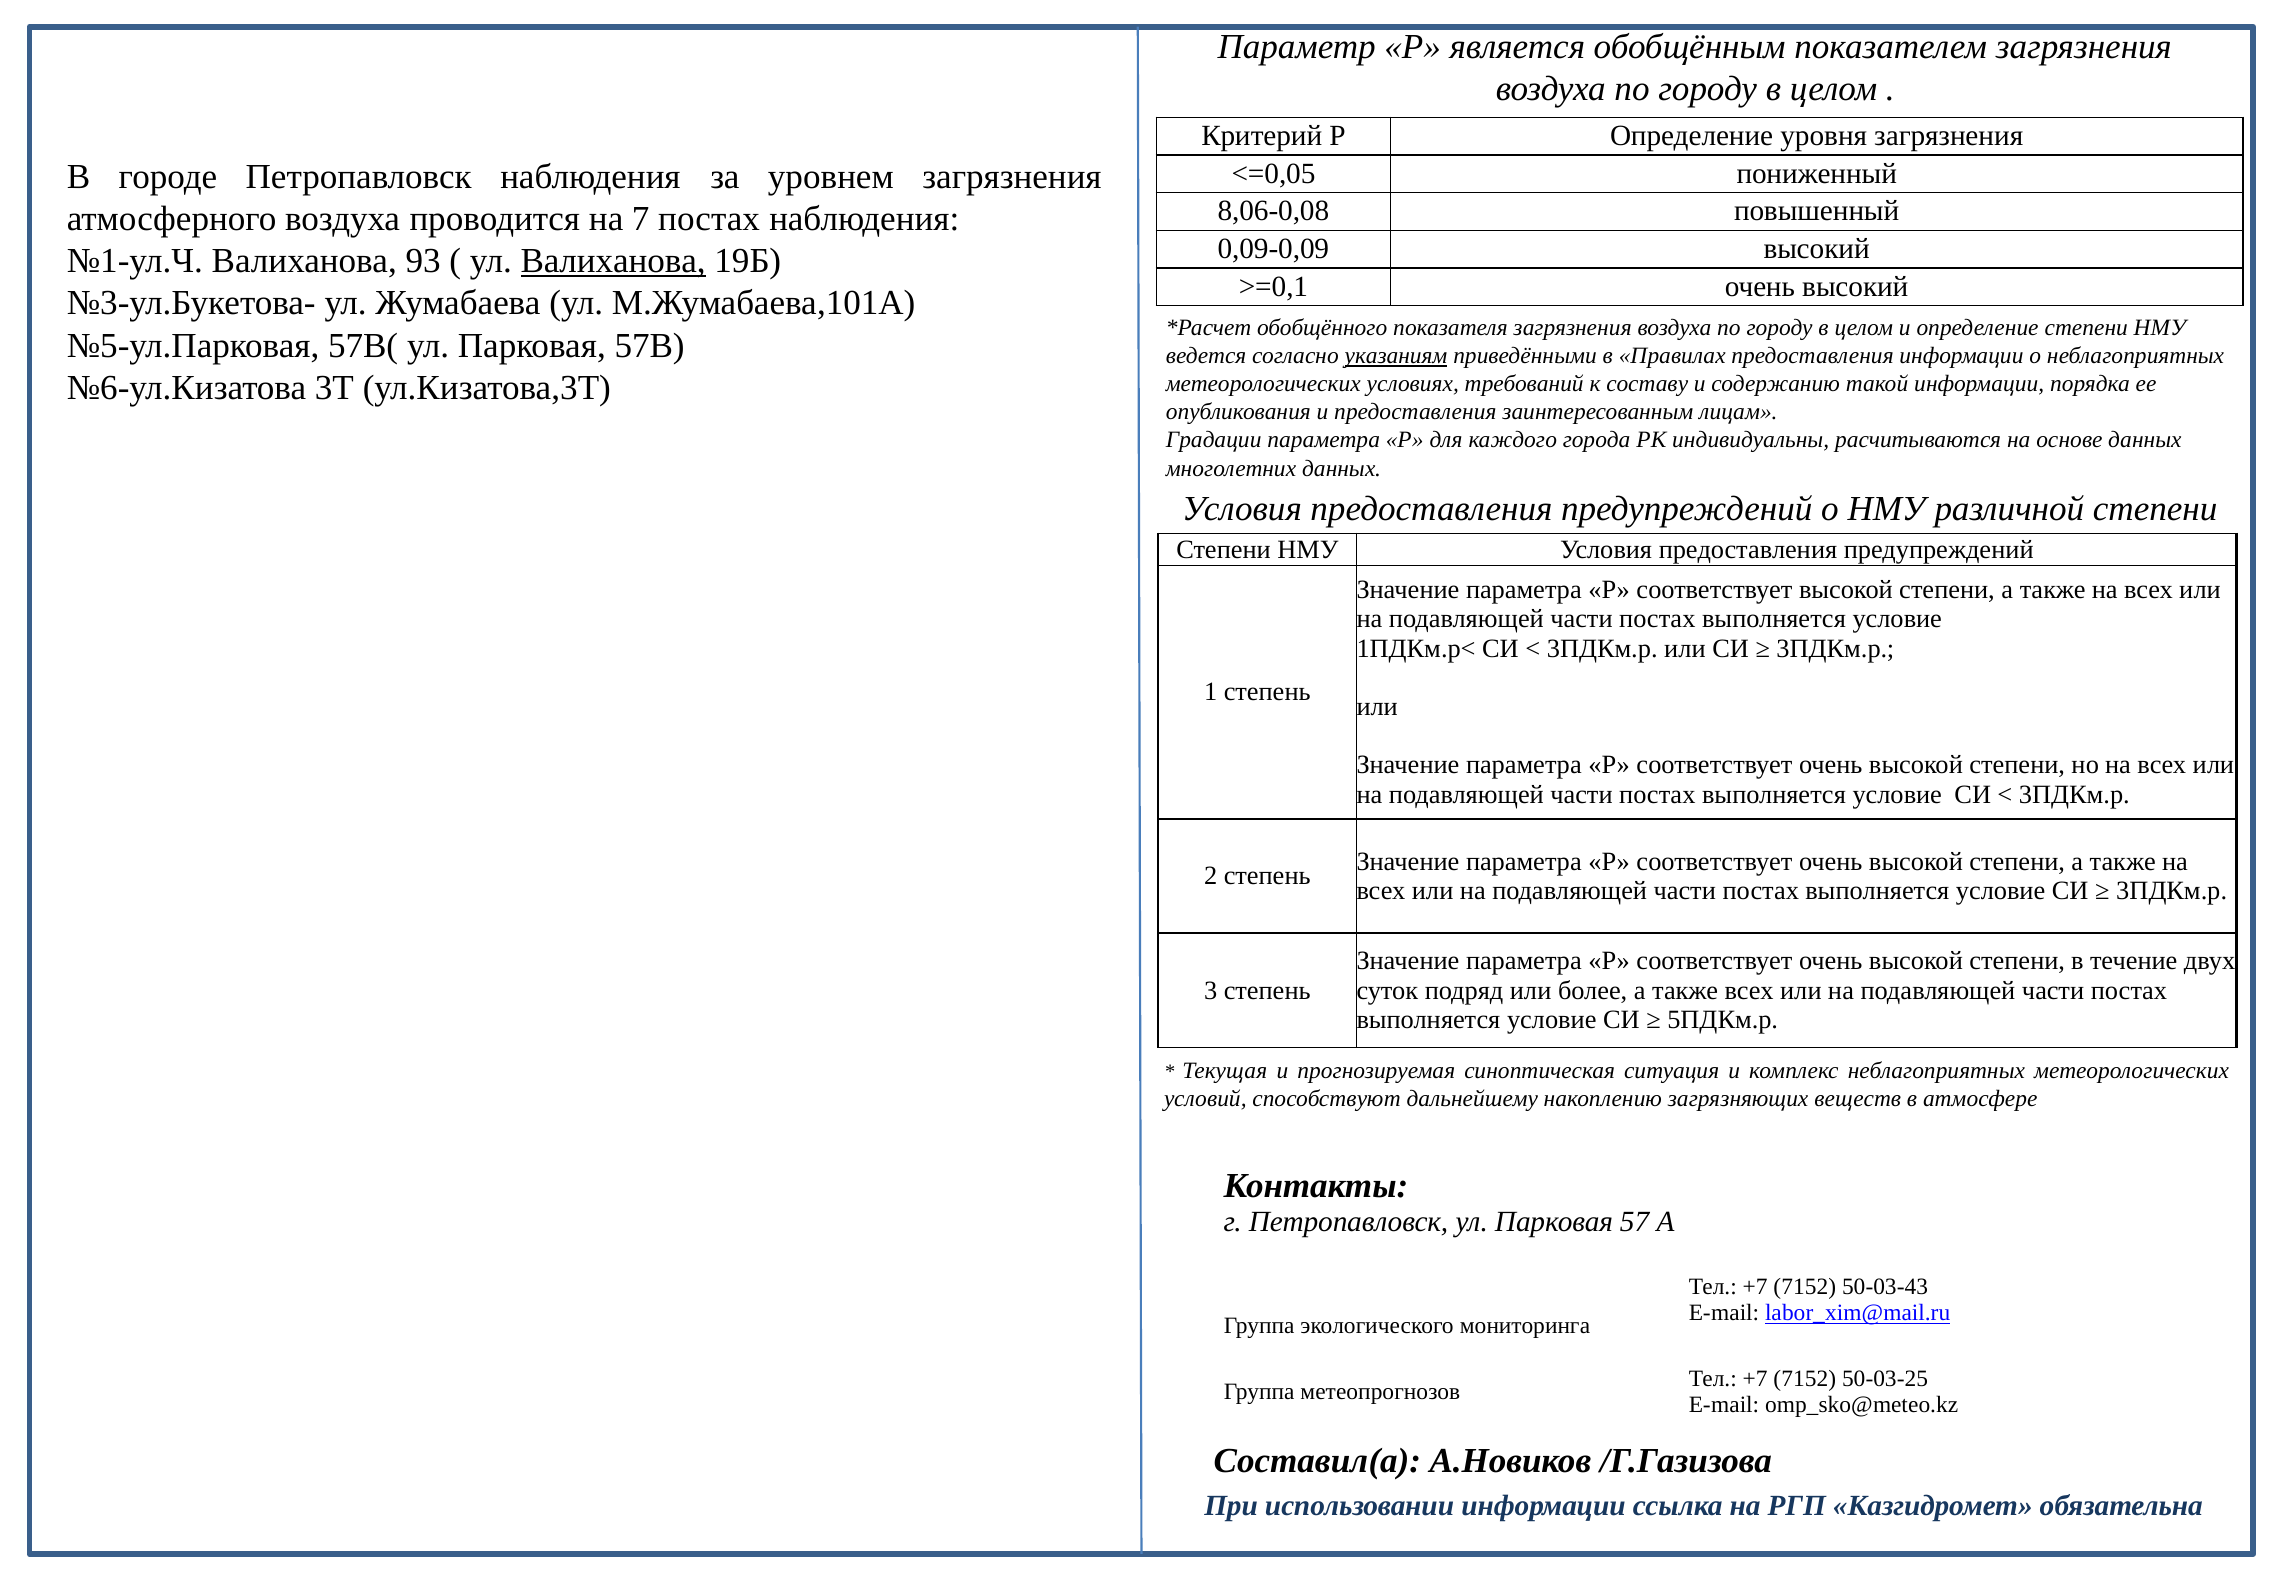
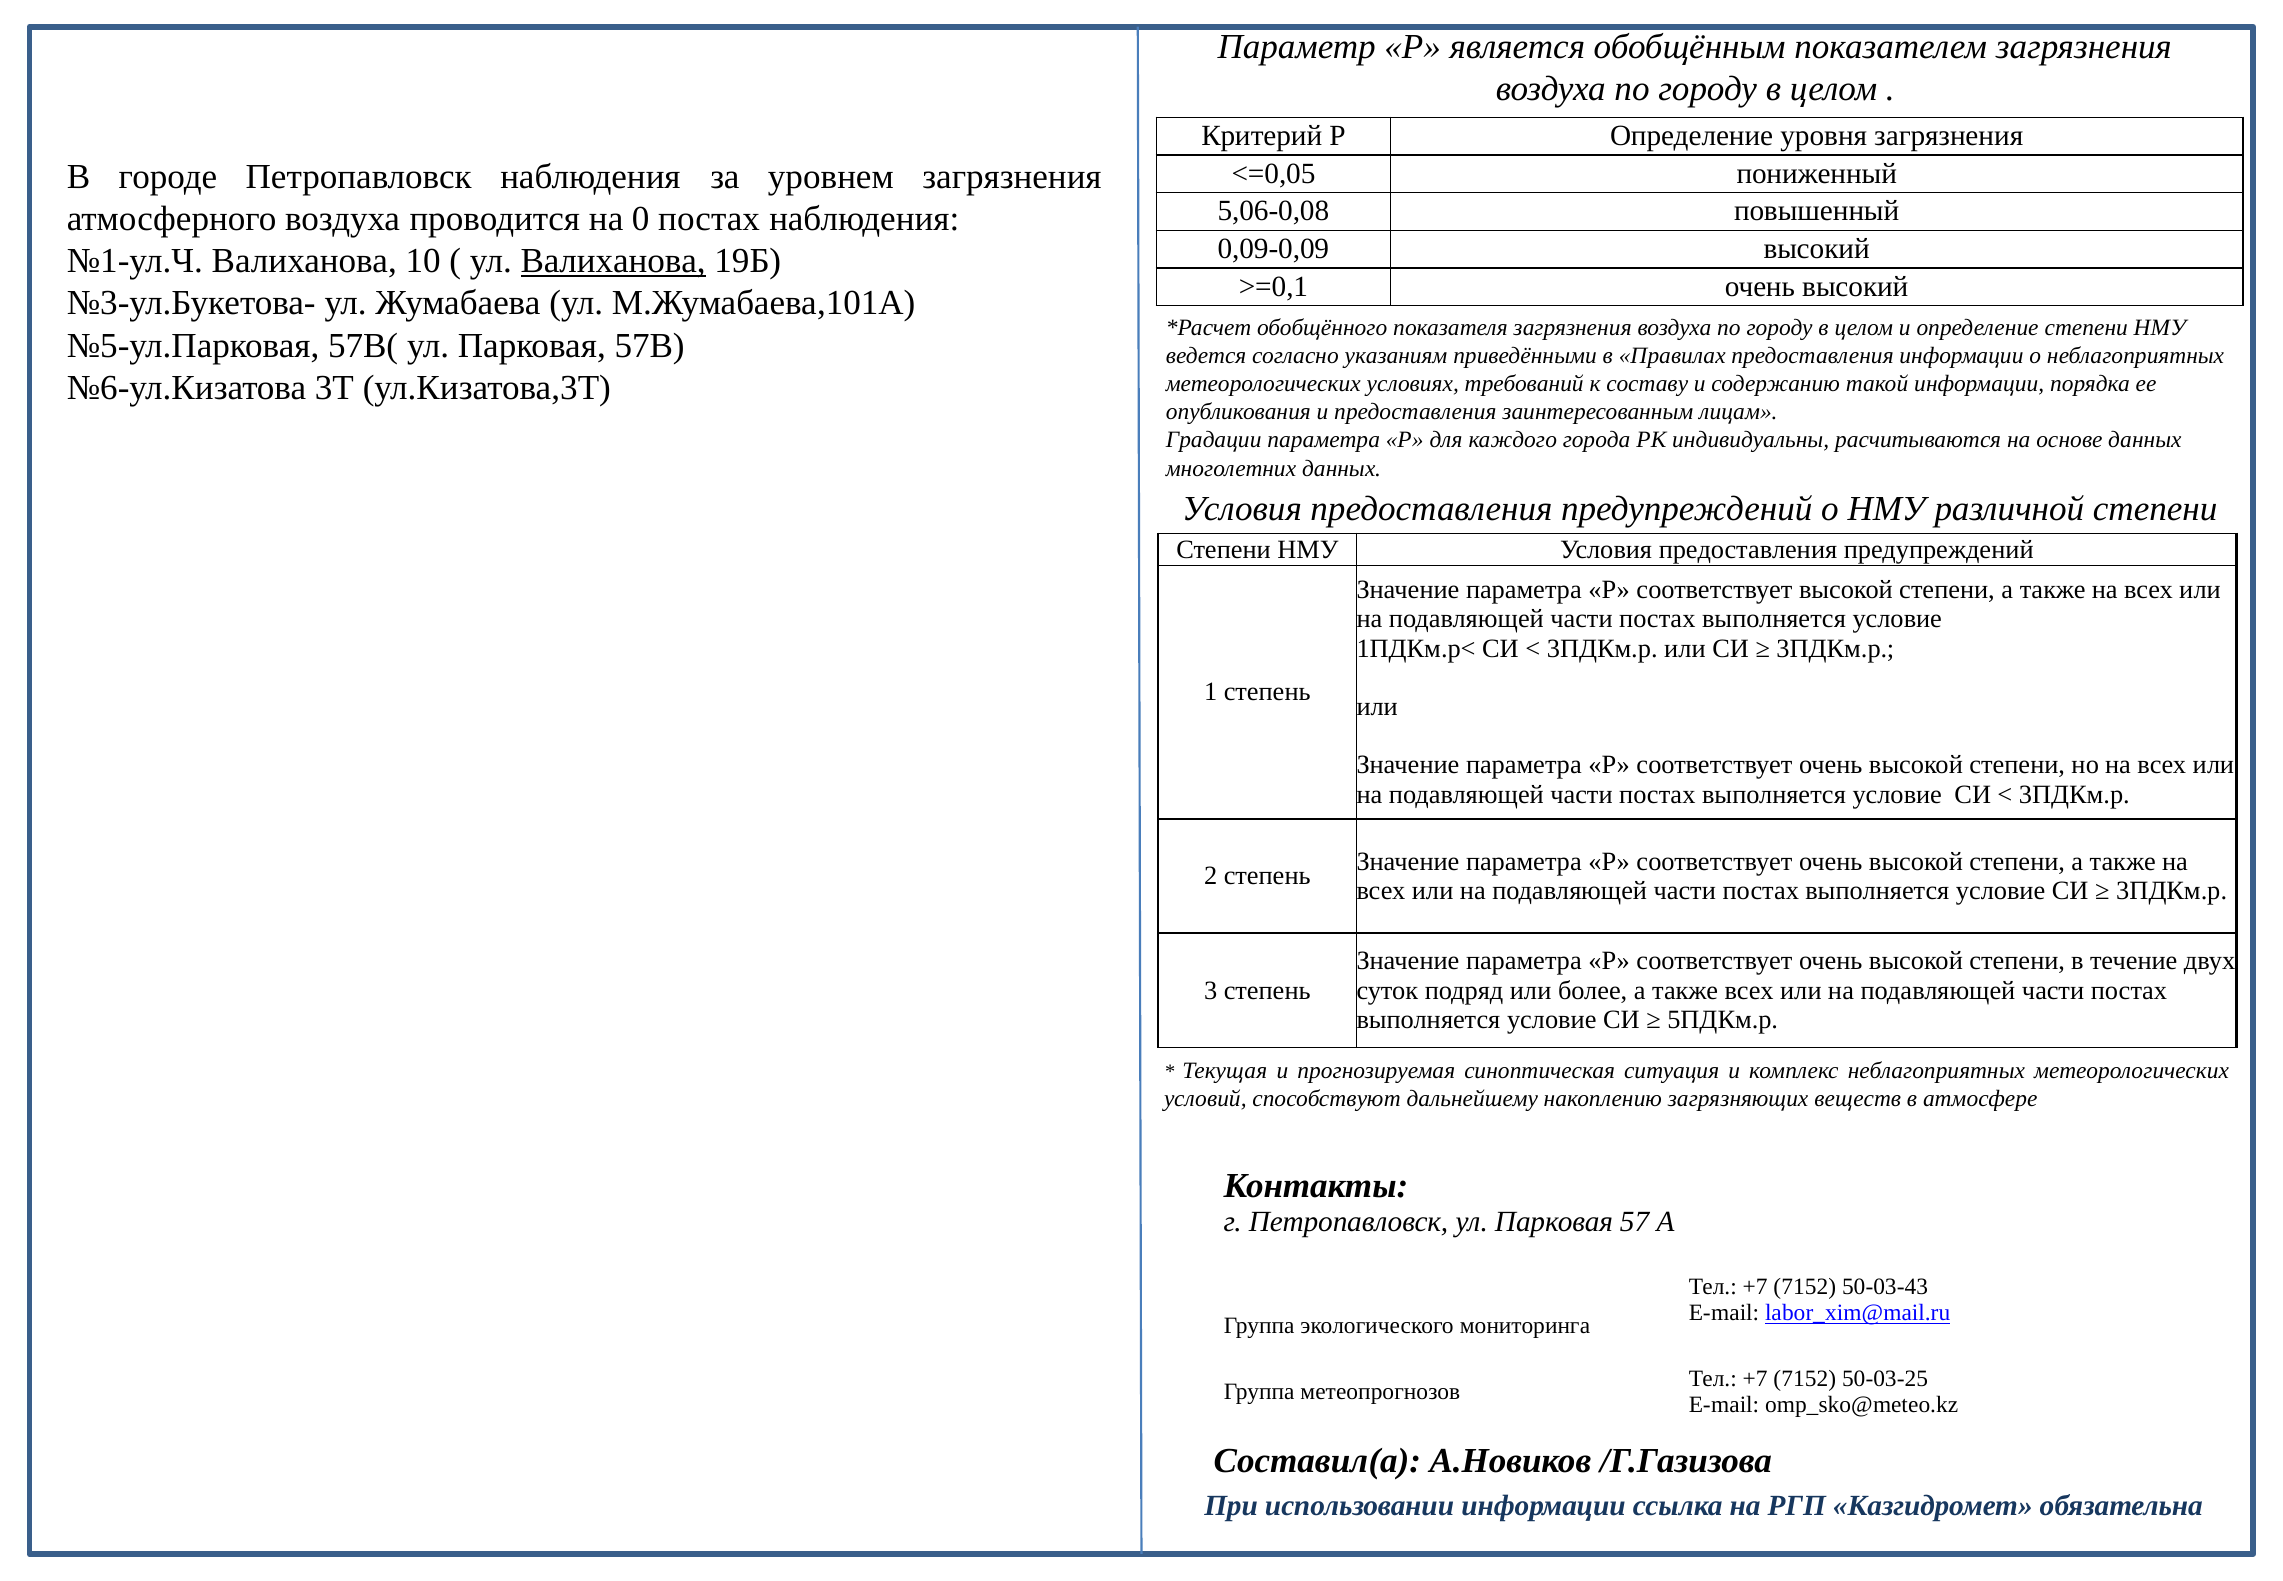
8,06-0,08: 8,06-0,08 -> 5,06-0,08
7: 7 -> 0
93: 93 -> 10
указаниям underline: present -> none
